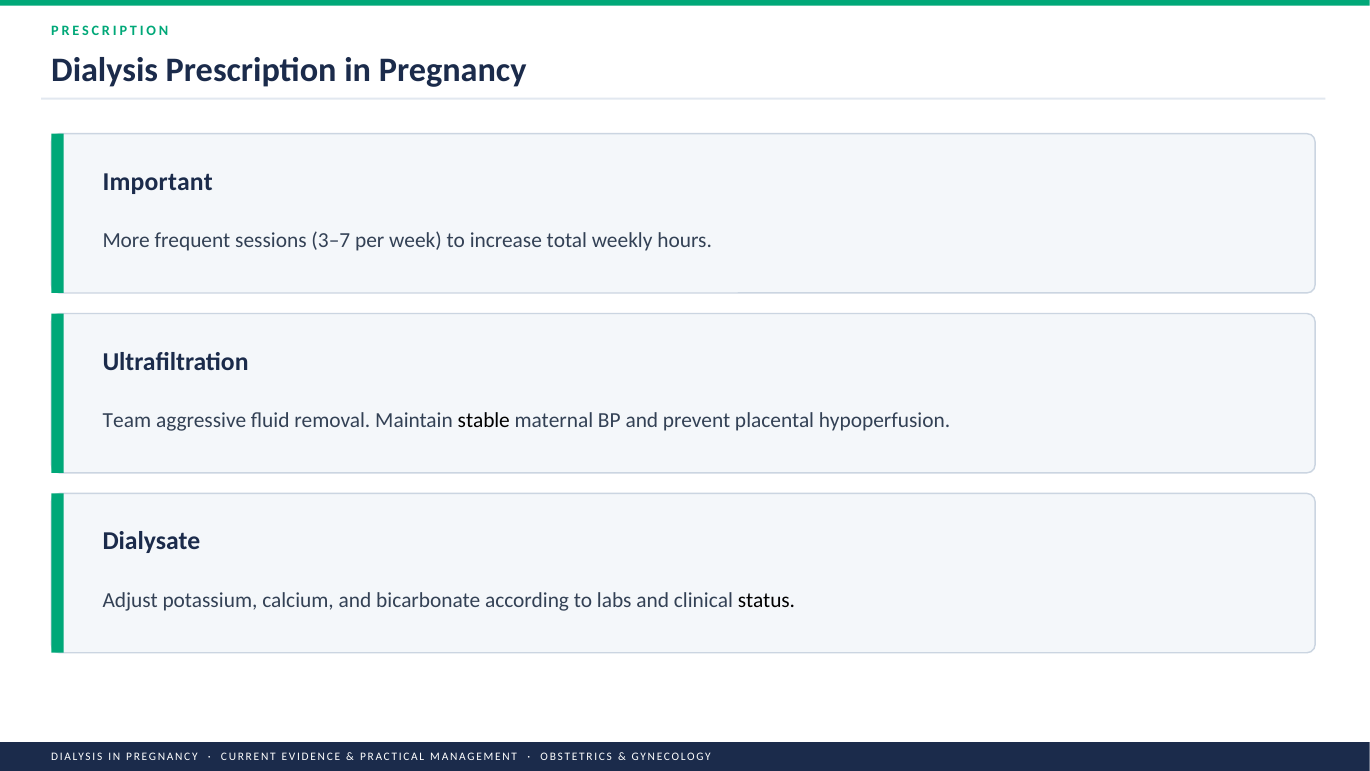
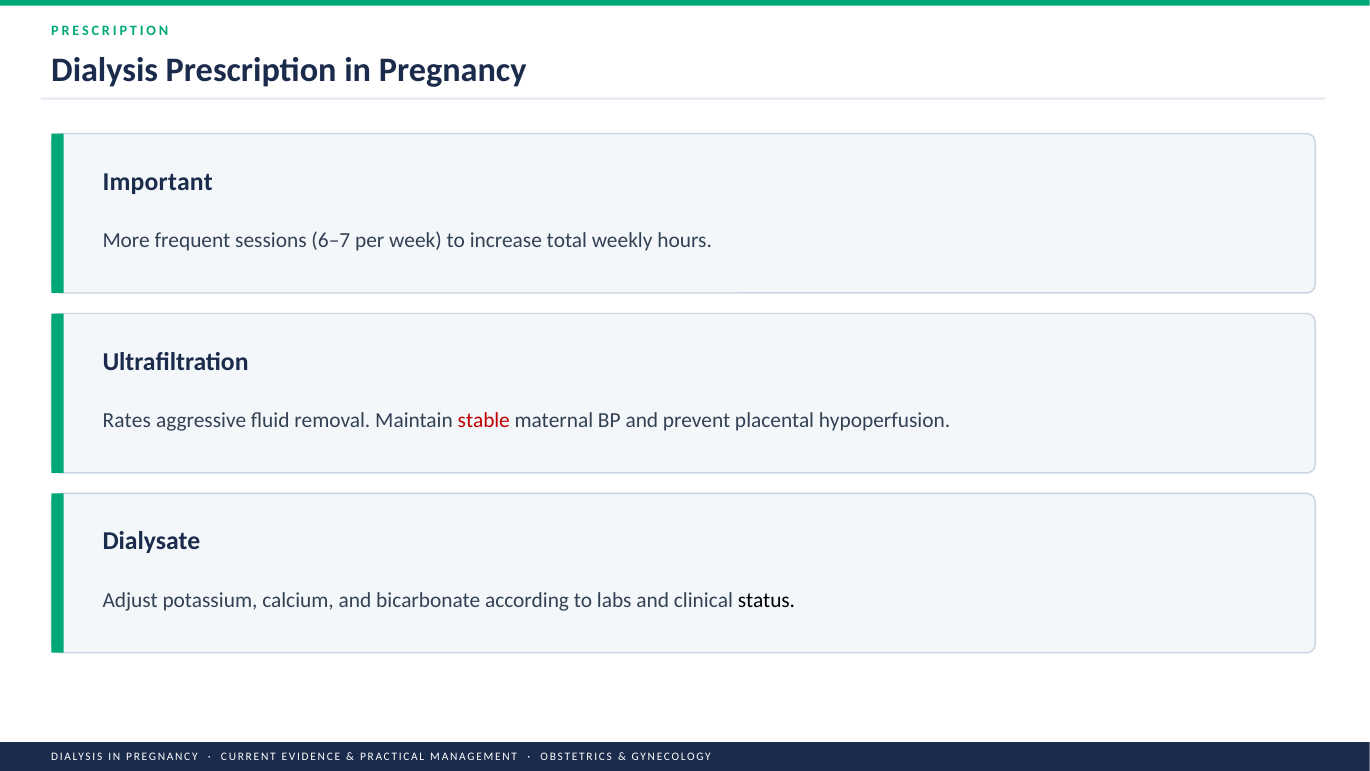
3–7: 3–7 -> 6–7
Team: Team -> Rates
stable colour: black -> red
